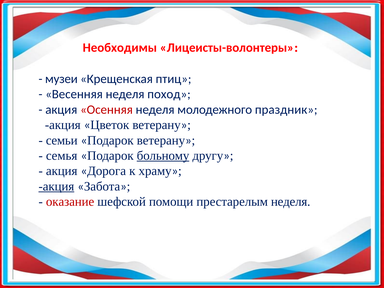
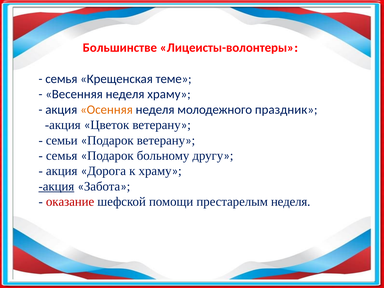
Необходимы: Необходимы -> Большинстве
музеи at (61, 79): музеи -> семья
птиц: птиц -> теме
неделя поход: поход -> храму
Осенняя colour: red -> orange
больному underline: present -> none
